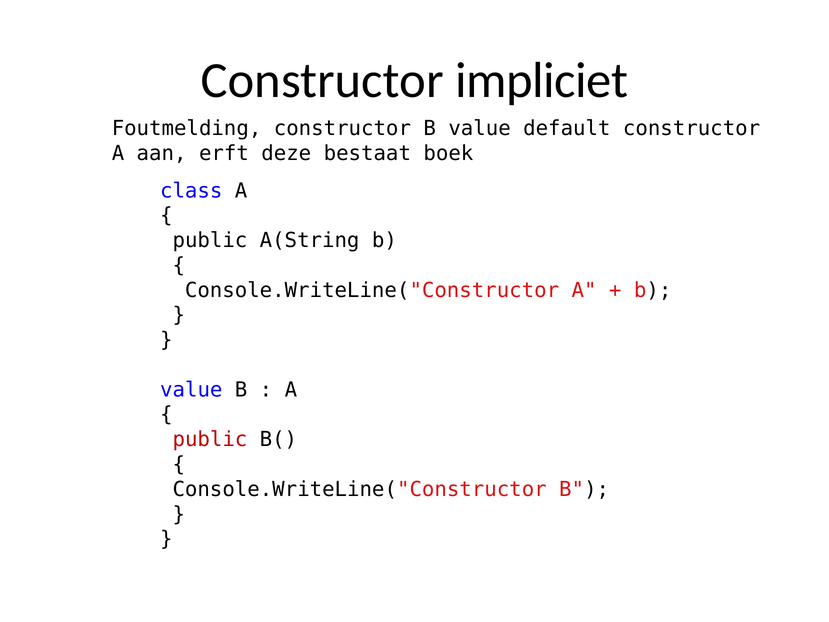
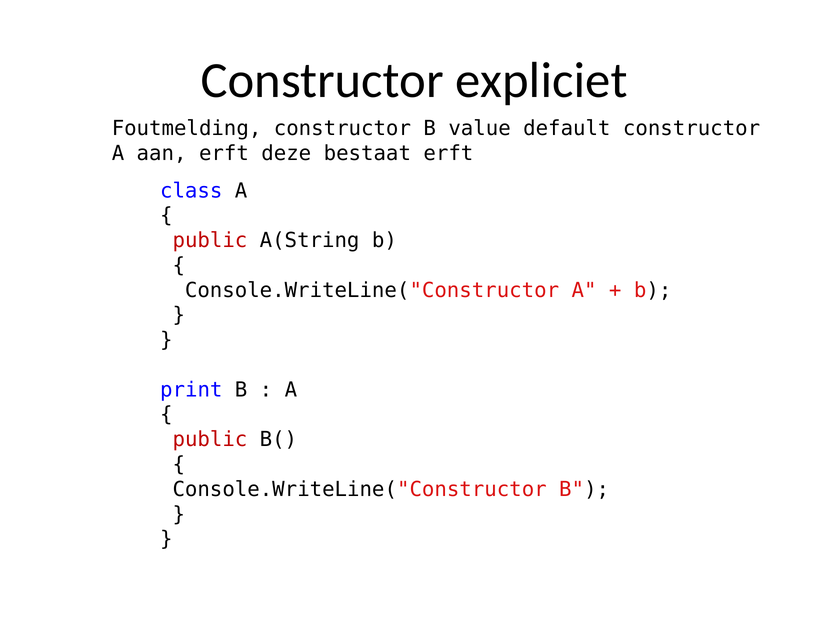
impliciet: impliciet -> expliciet
bestaat boek: boek -> erft
public at (210, 240) colour: black -> red
value at (191, 390): value -> print
